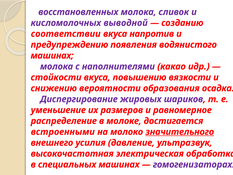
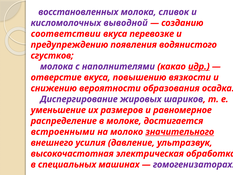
напротив: напротив -> перевозке
машинах at (52, 56): машинах -> сгустков
идр underline: none -> present
стойкости: стойкости -> отверстие
